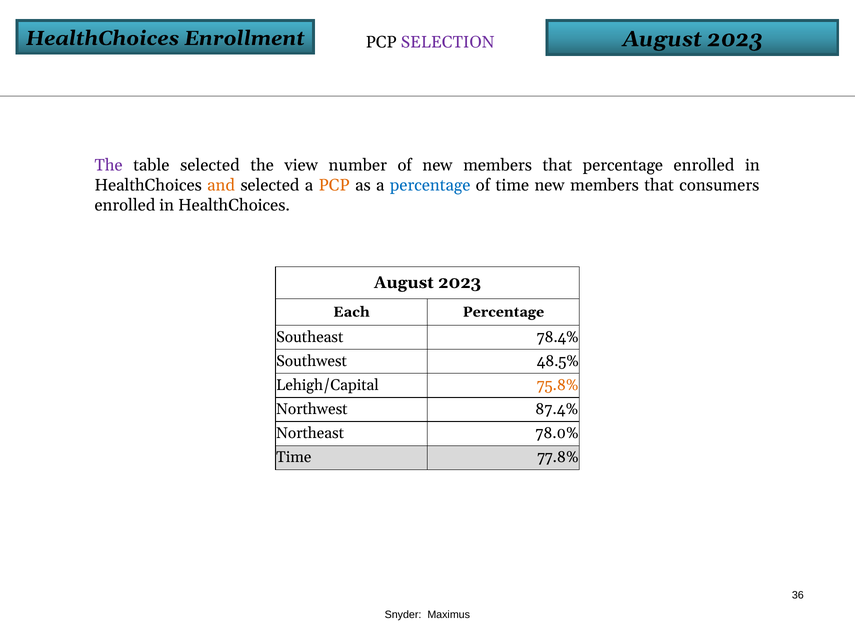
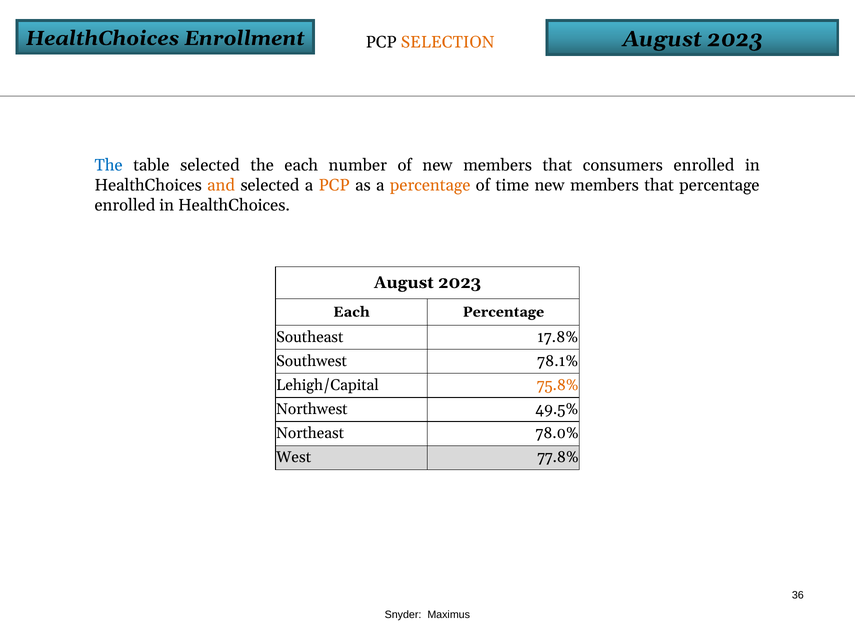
SELECTION colour: purple -> orange
The at (109, 166) colour: purple -> blue
the view: view -> each
that percentage: percentage -> consumers
percentage at (430, 185) colour: blue -> orange
that consumers: consumers -> percentage
78.4%: 78.4% -> 17.8%
48.5%: 48.5% -> 78.1%
87.4%: 87.4% -> 49.5%
Time at (294, 457): Time -> West
